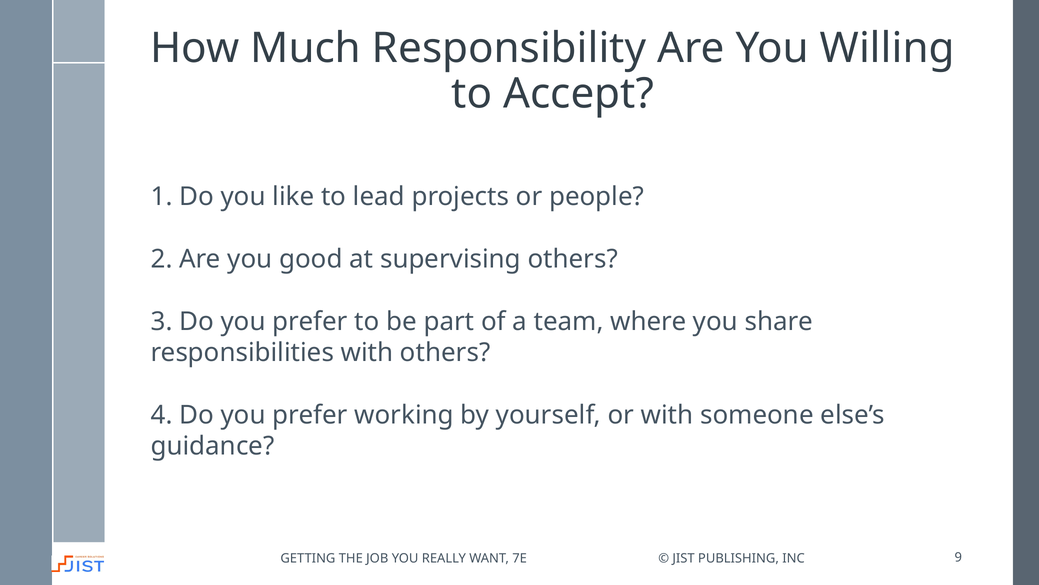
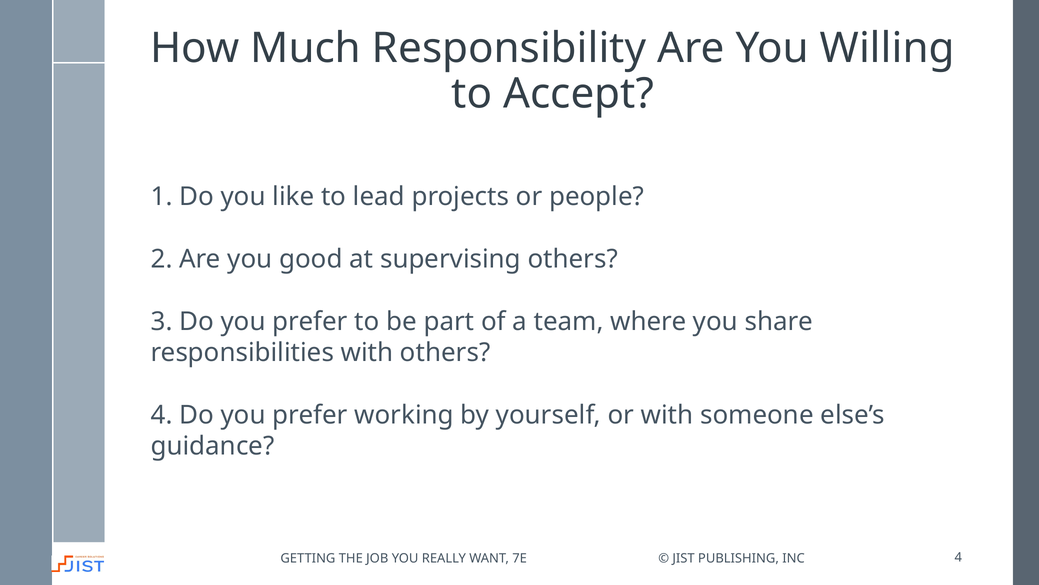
INC 9: 9 -> 4
